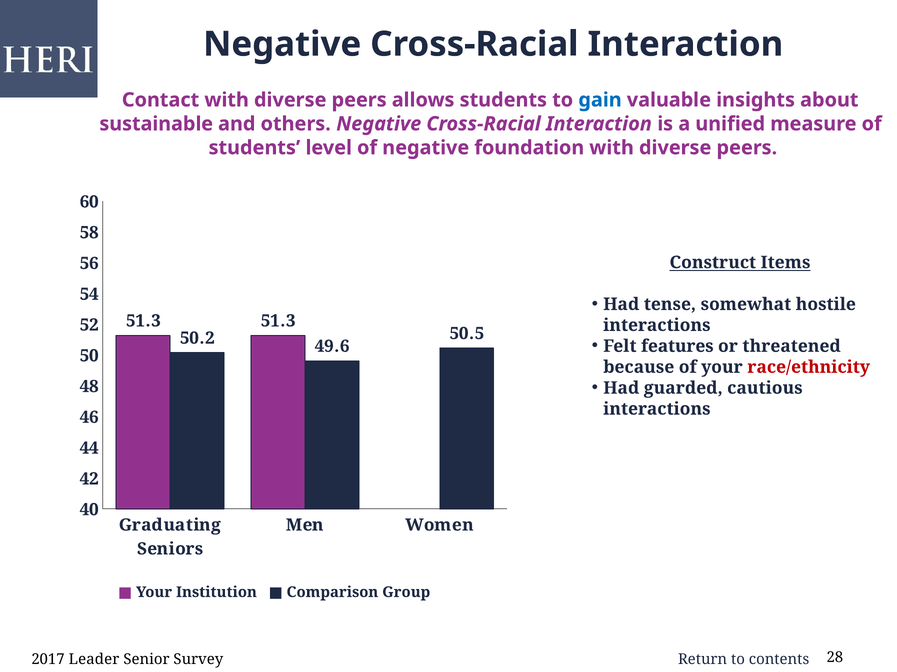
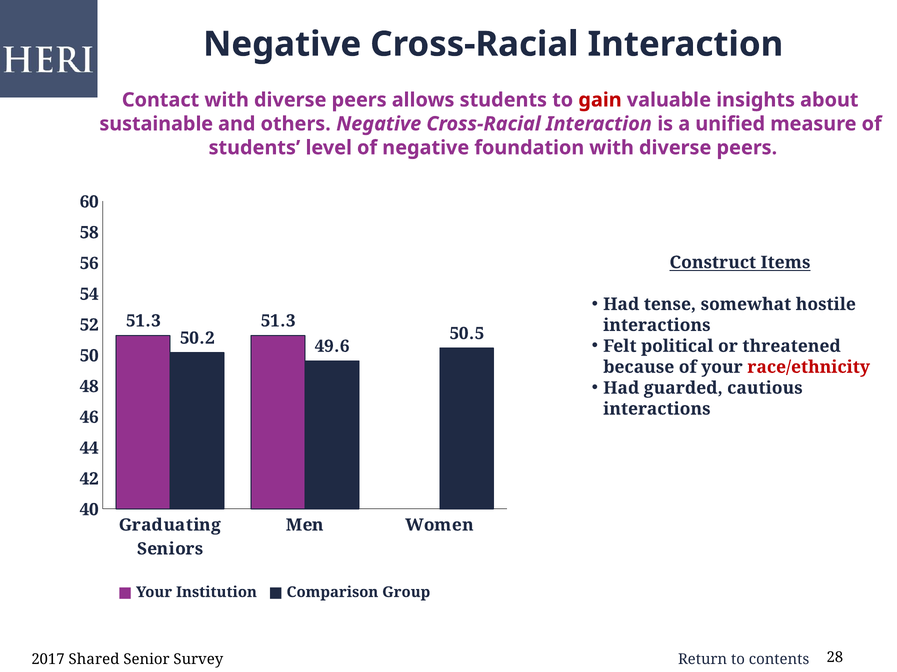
gain colour: blue -> red
features: features -> political
Leader: Leader -> Shared
